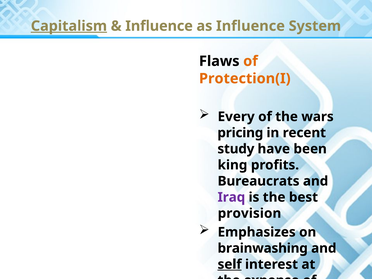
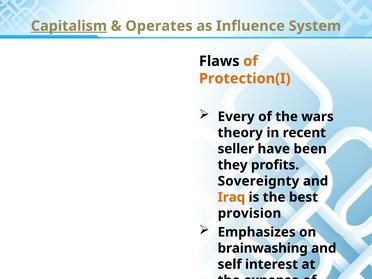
Influence at (159, 26): Influence -> Operates
pricing: pricing -> theory
study: study -> seller
king: king -> they
Bureaucrats: Bureaucrats -> Sovereignty
Iraq colour: purple -> orange
self underline: present -> none
